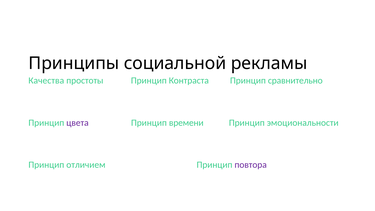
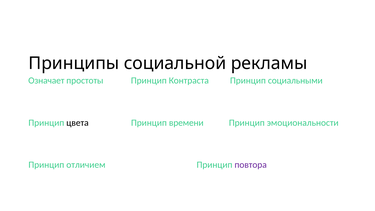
Качества: Качества -> Означает
сравнительно: сравнительно -> социальными
цвета colour: purple -> black
